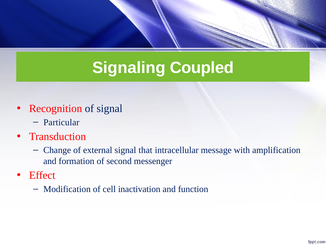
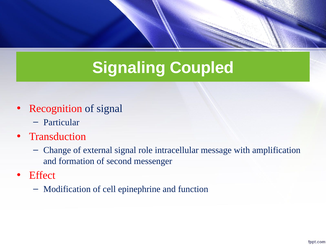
that: that -> role
inactivation: inactivation -> epinephrine
